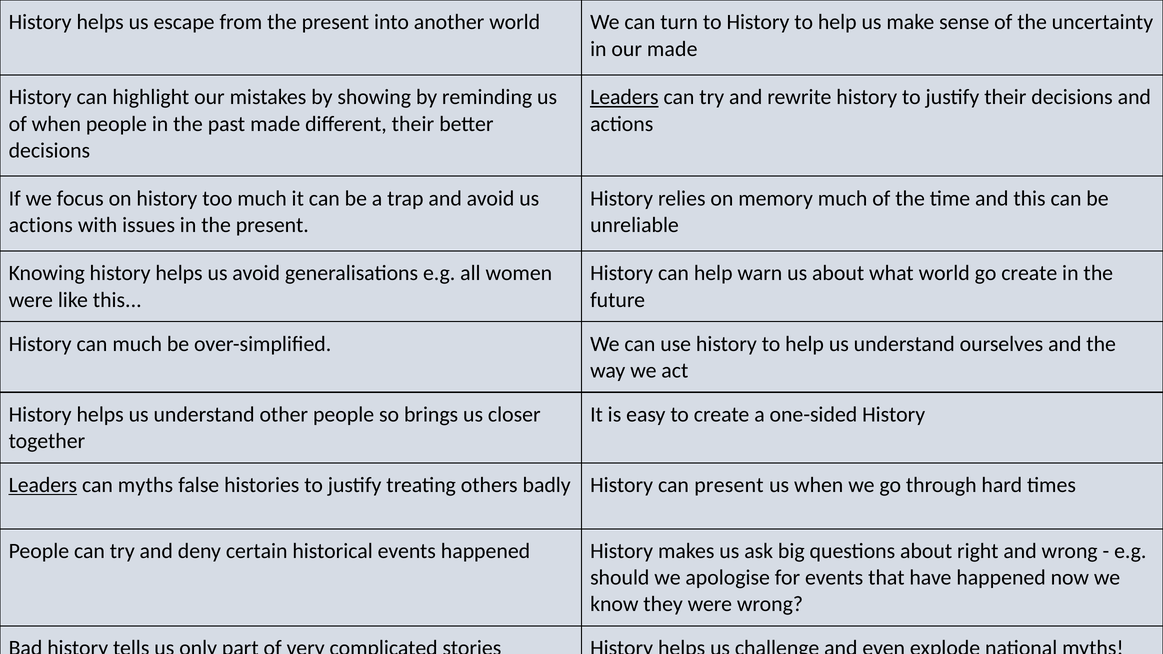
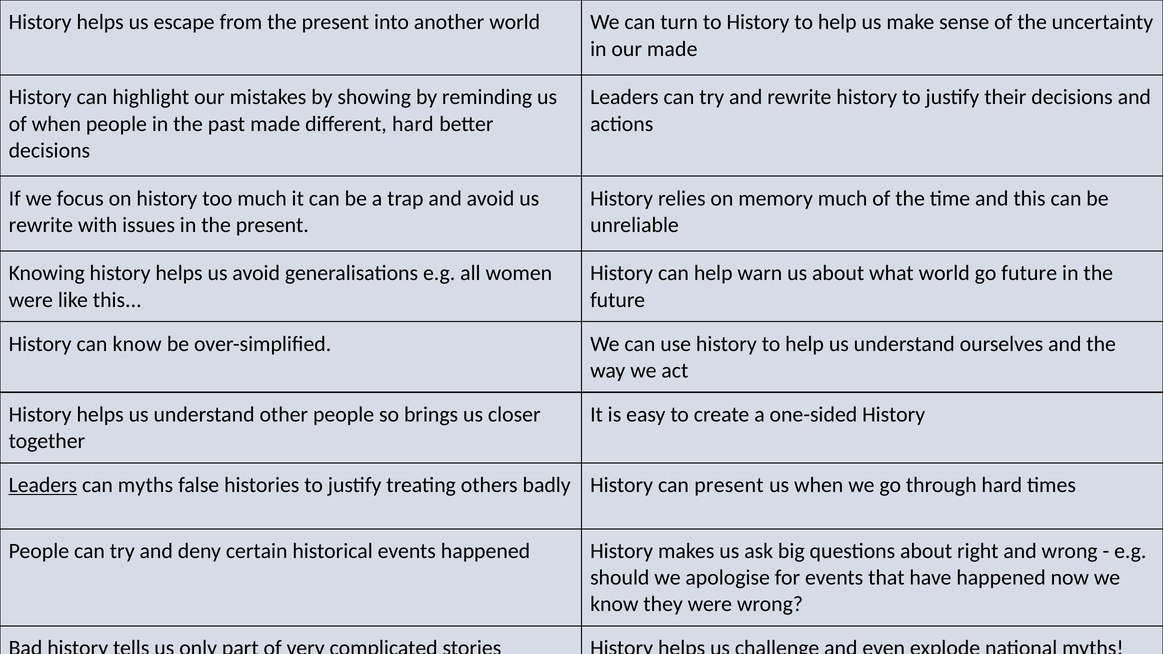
Leaders at (624, 97) underline: present -> none
different their: their -> hard
actions at (41, 225): actions -> rewrite
go create: create -> future
can much: much -> know
